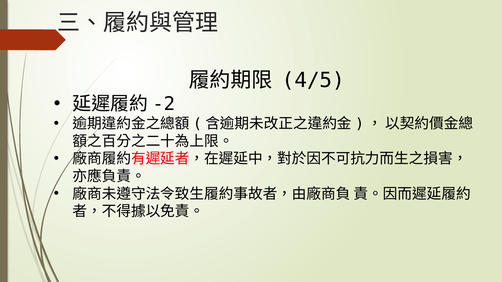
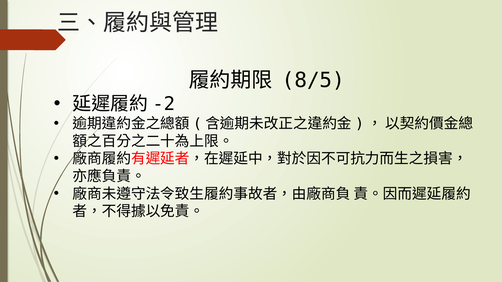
4/5: 4/5 -> 8/5
